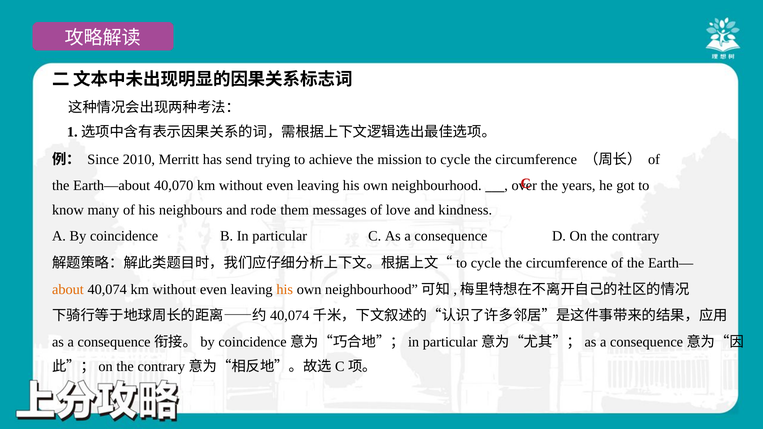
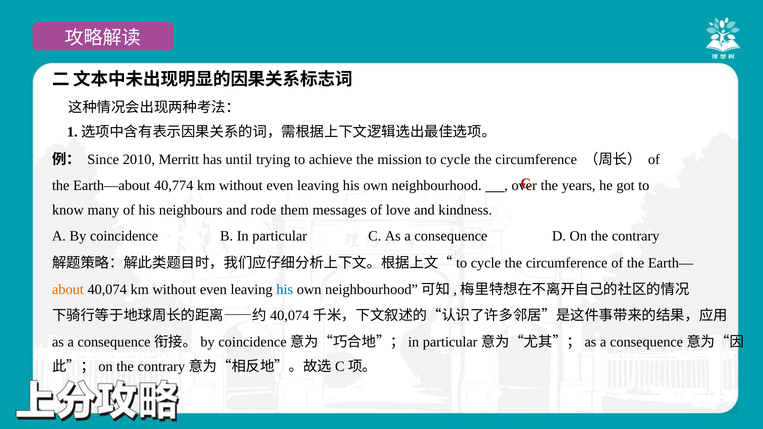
send: send -> until
40,070: 40,070 -> 40,774
his at (285, 290) colour: orange -> blue
